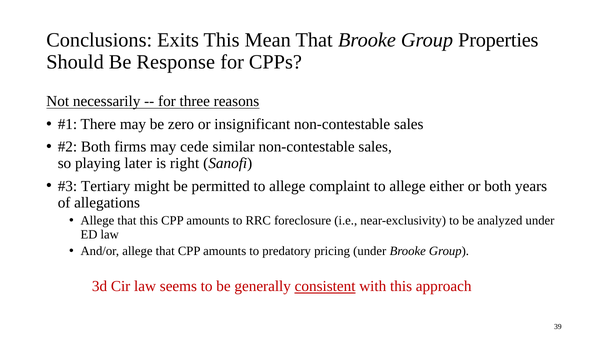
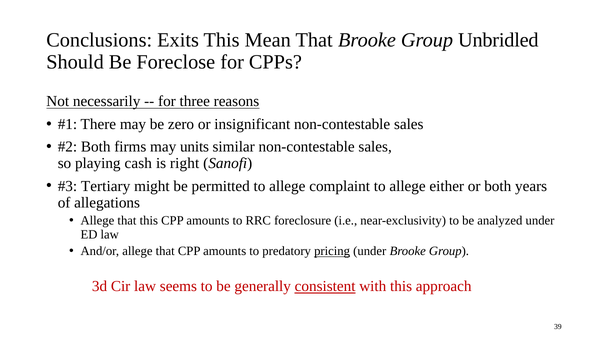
Properties: Properties -> Unbridled
Response: Response -> Foreclose
cede: cede -> units
later: later -> cash
pricing underline: none -> present
